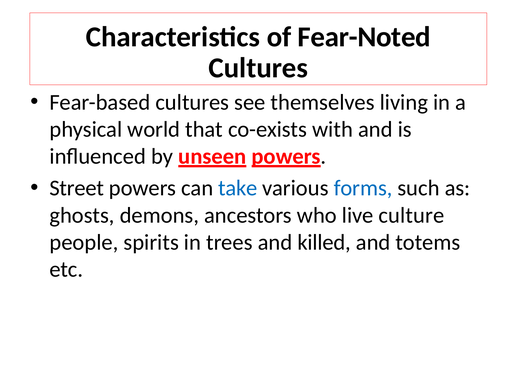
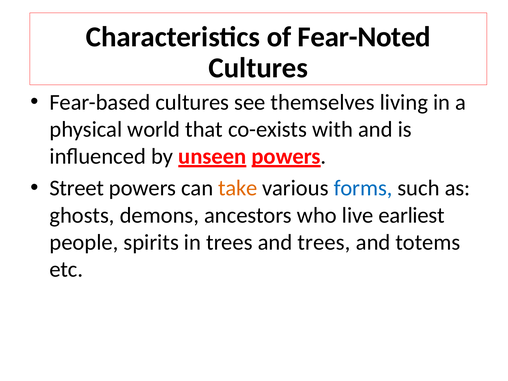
take colour: blue -> orange
culture: culture -> earliest
and killed: killed -> trees
